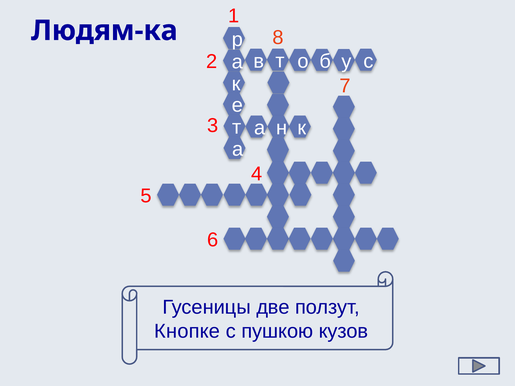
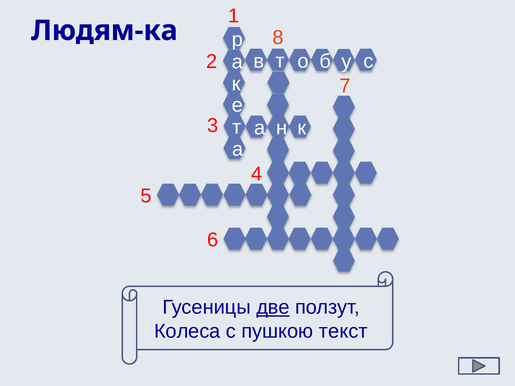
две underline: none -> present
Кнопке: Кнопке -> Колеса
кузов: кузов -> текст
